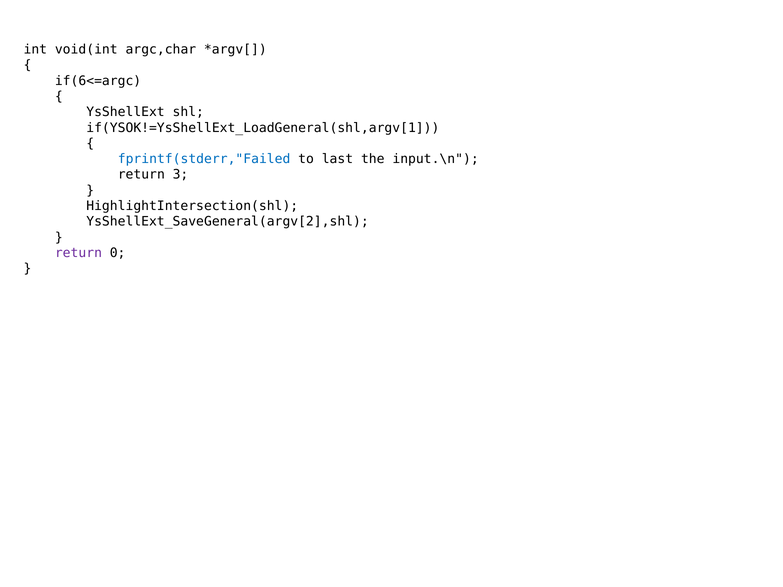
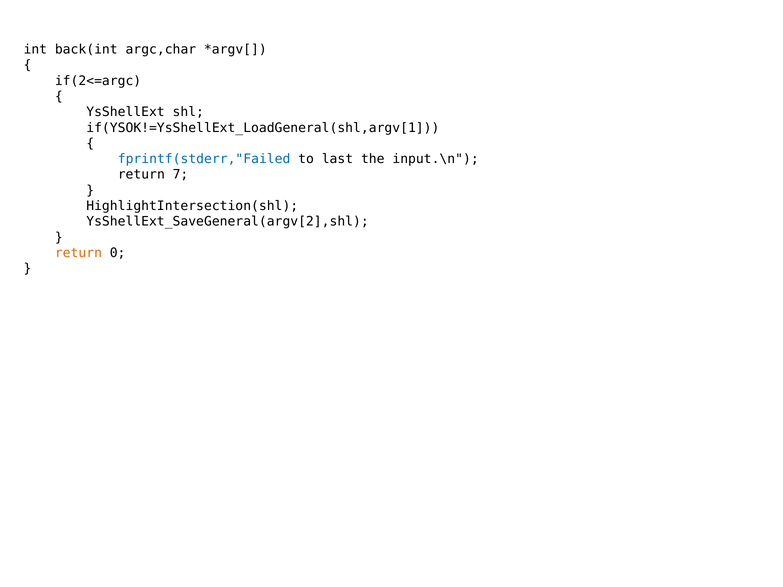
void(int: void(int -> back(int
if(6<=argc: if(6<=argc -> if(2<=argc
3: 3 -> 7
return at (78, 253) colour: purple -> orange
